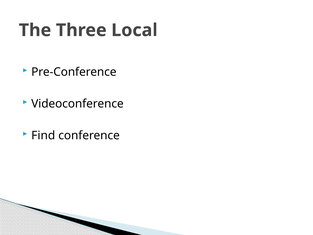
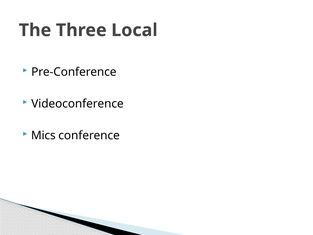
Find: Find -> Mics
